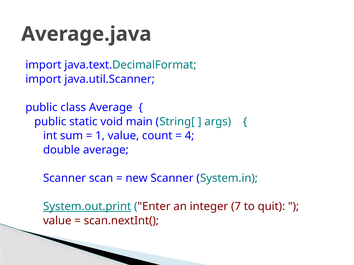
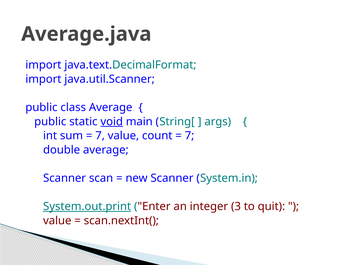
void underline: none -> present
1 at (100, 136): 1 -> 7
4 at (189, 136): 4 -> 7
7: 7 -> 3
